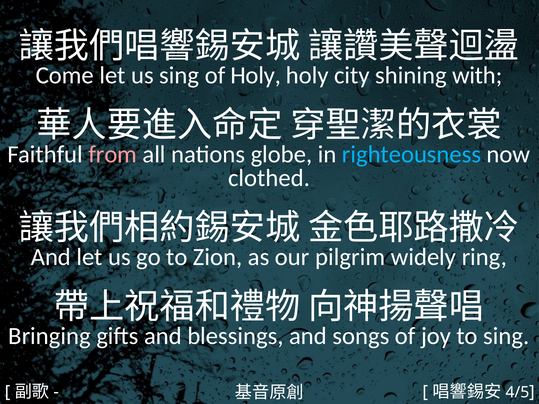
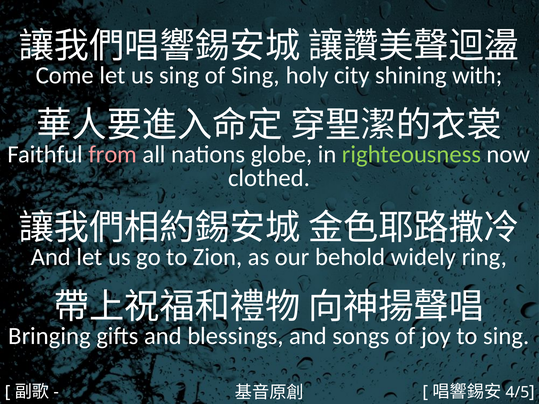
of Holy: Holy -> Sing
righteousness colour: light blue -> light green
pilgrim: pilgrim -> behold
